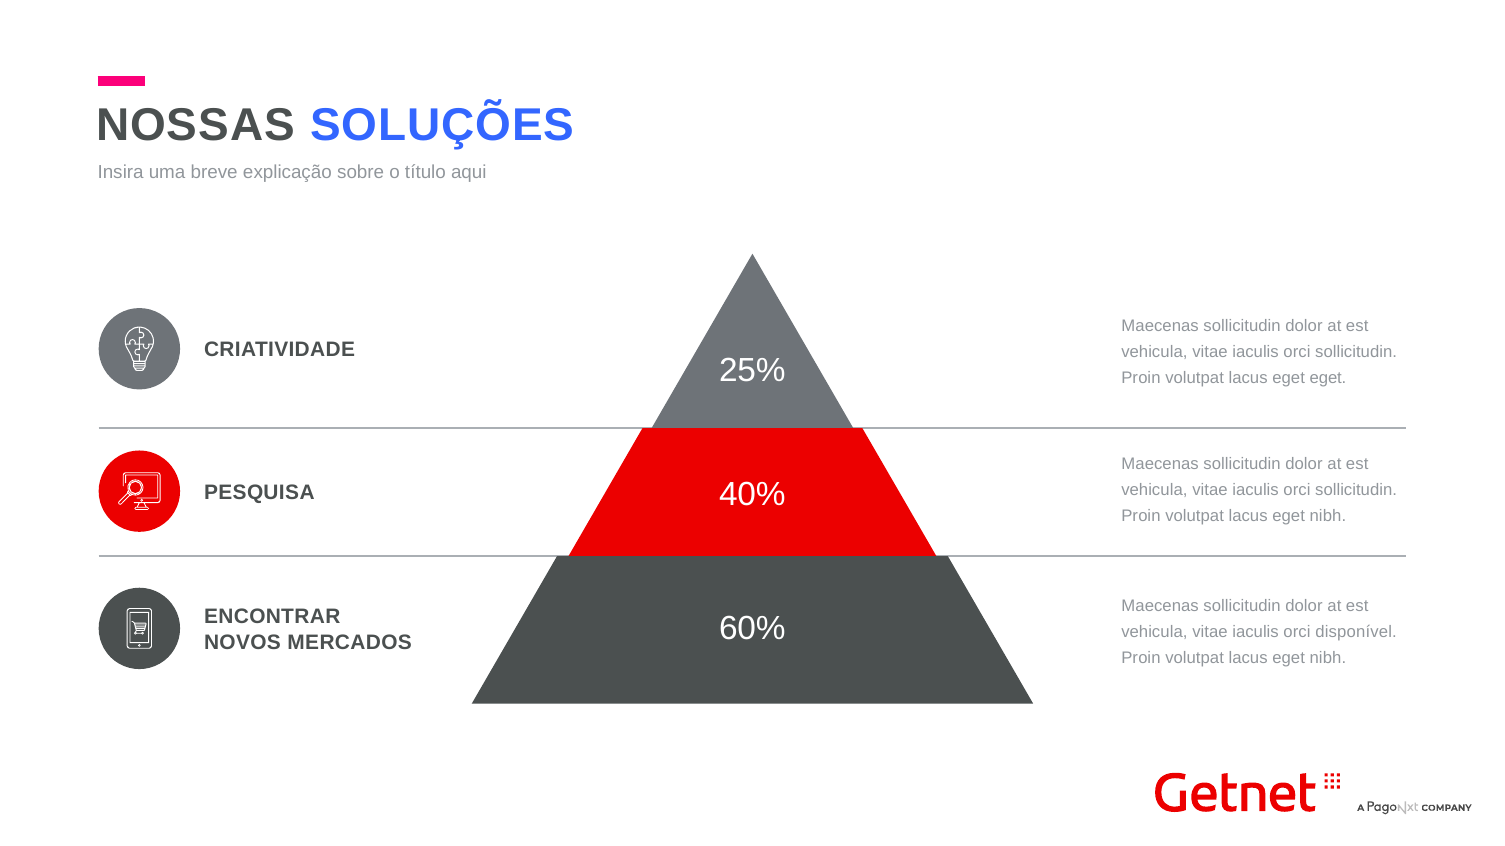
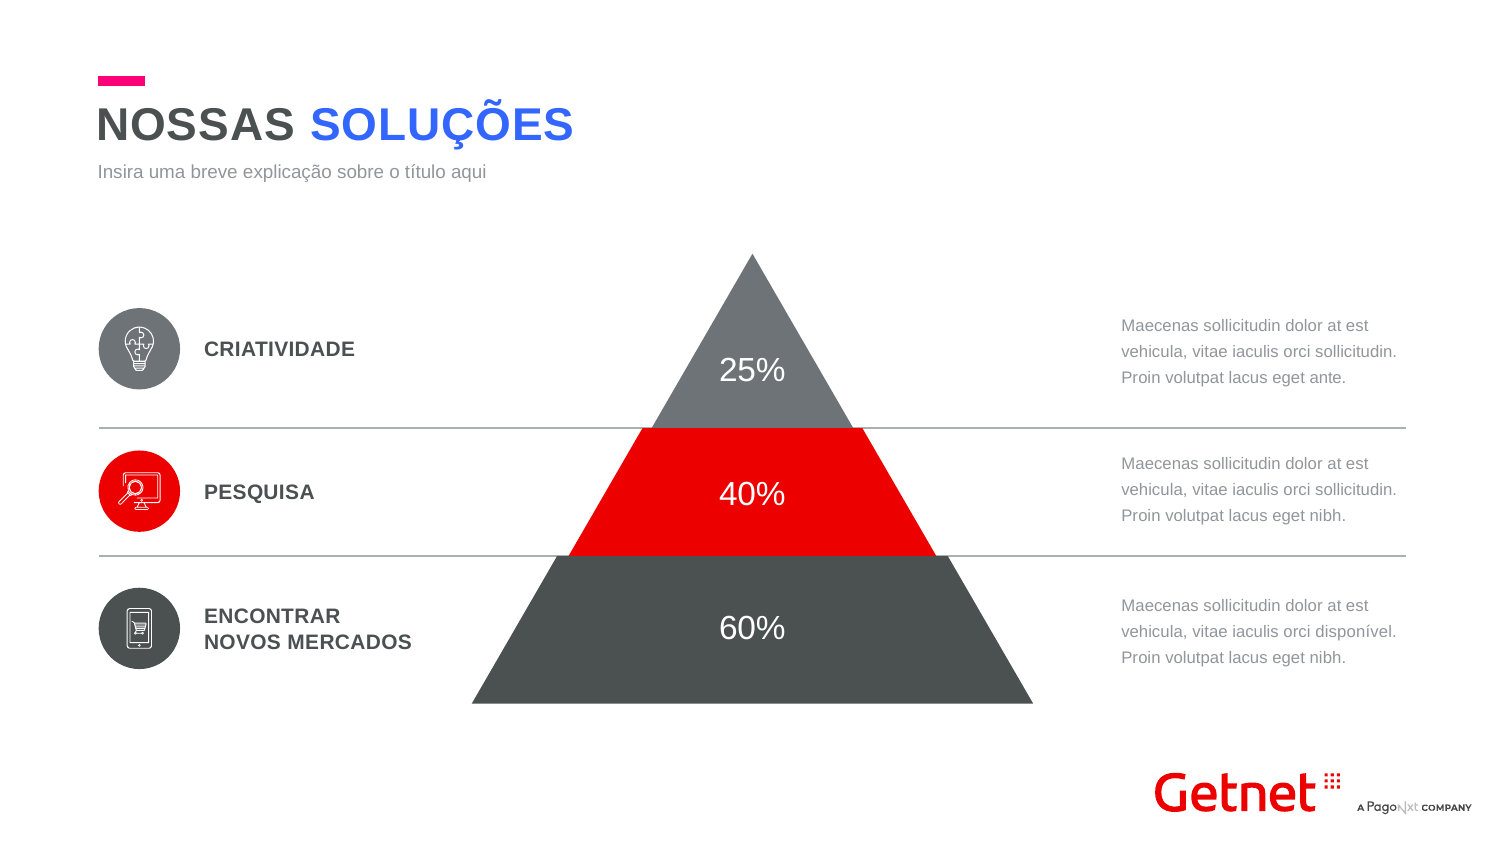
eget eget: eget -> ante
